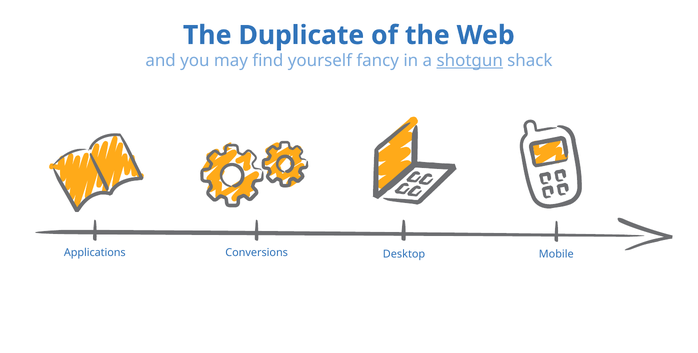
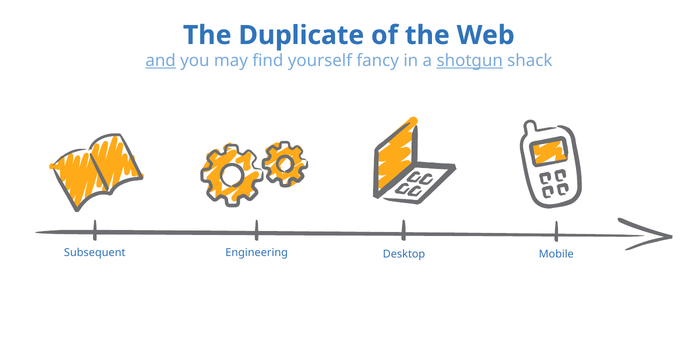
and underline: none -> present
Applications: Applications -> Subsequent
Conversions: Conversions -> Engineering
